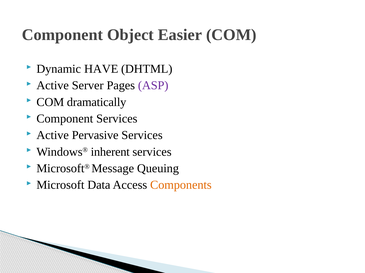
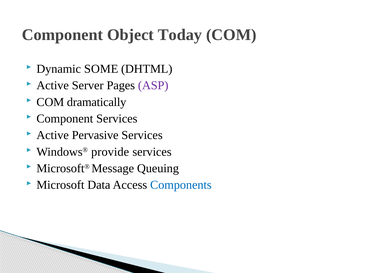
Easier: Easier -> Today
HAVE: HAVE -> SOME
inherent: inherent -> provide
Components colour: orange -> blue
